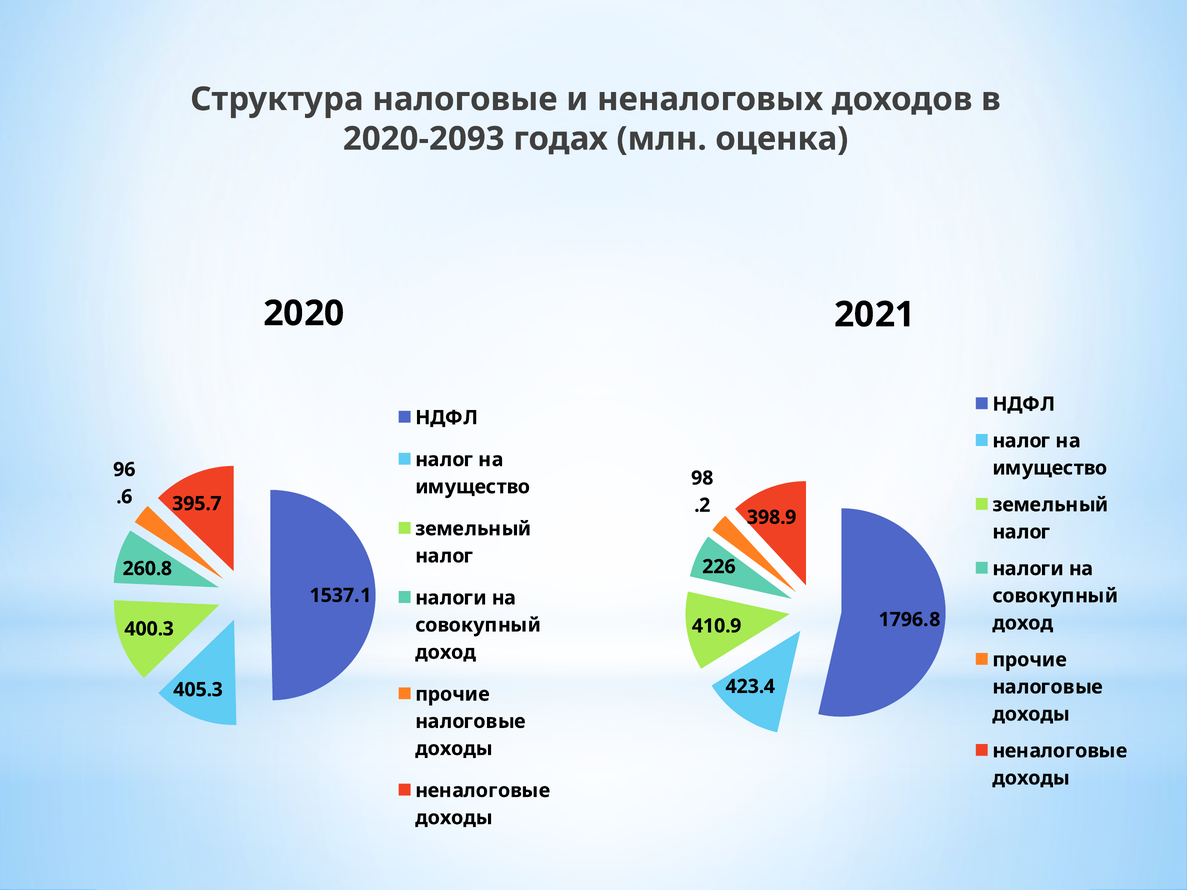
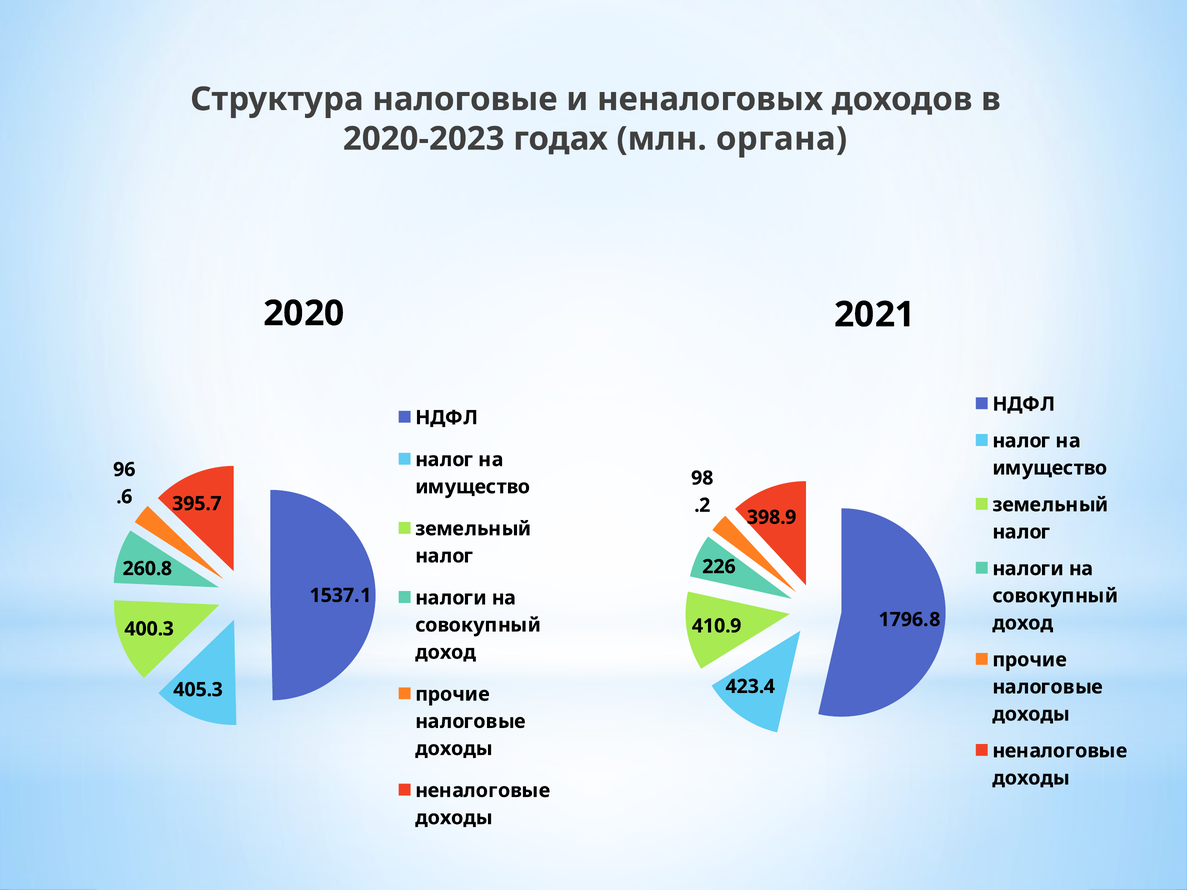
2020-2093: 2020-2093 -> 2020-2023
оценка: оценка -> органа
